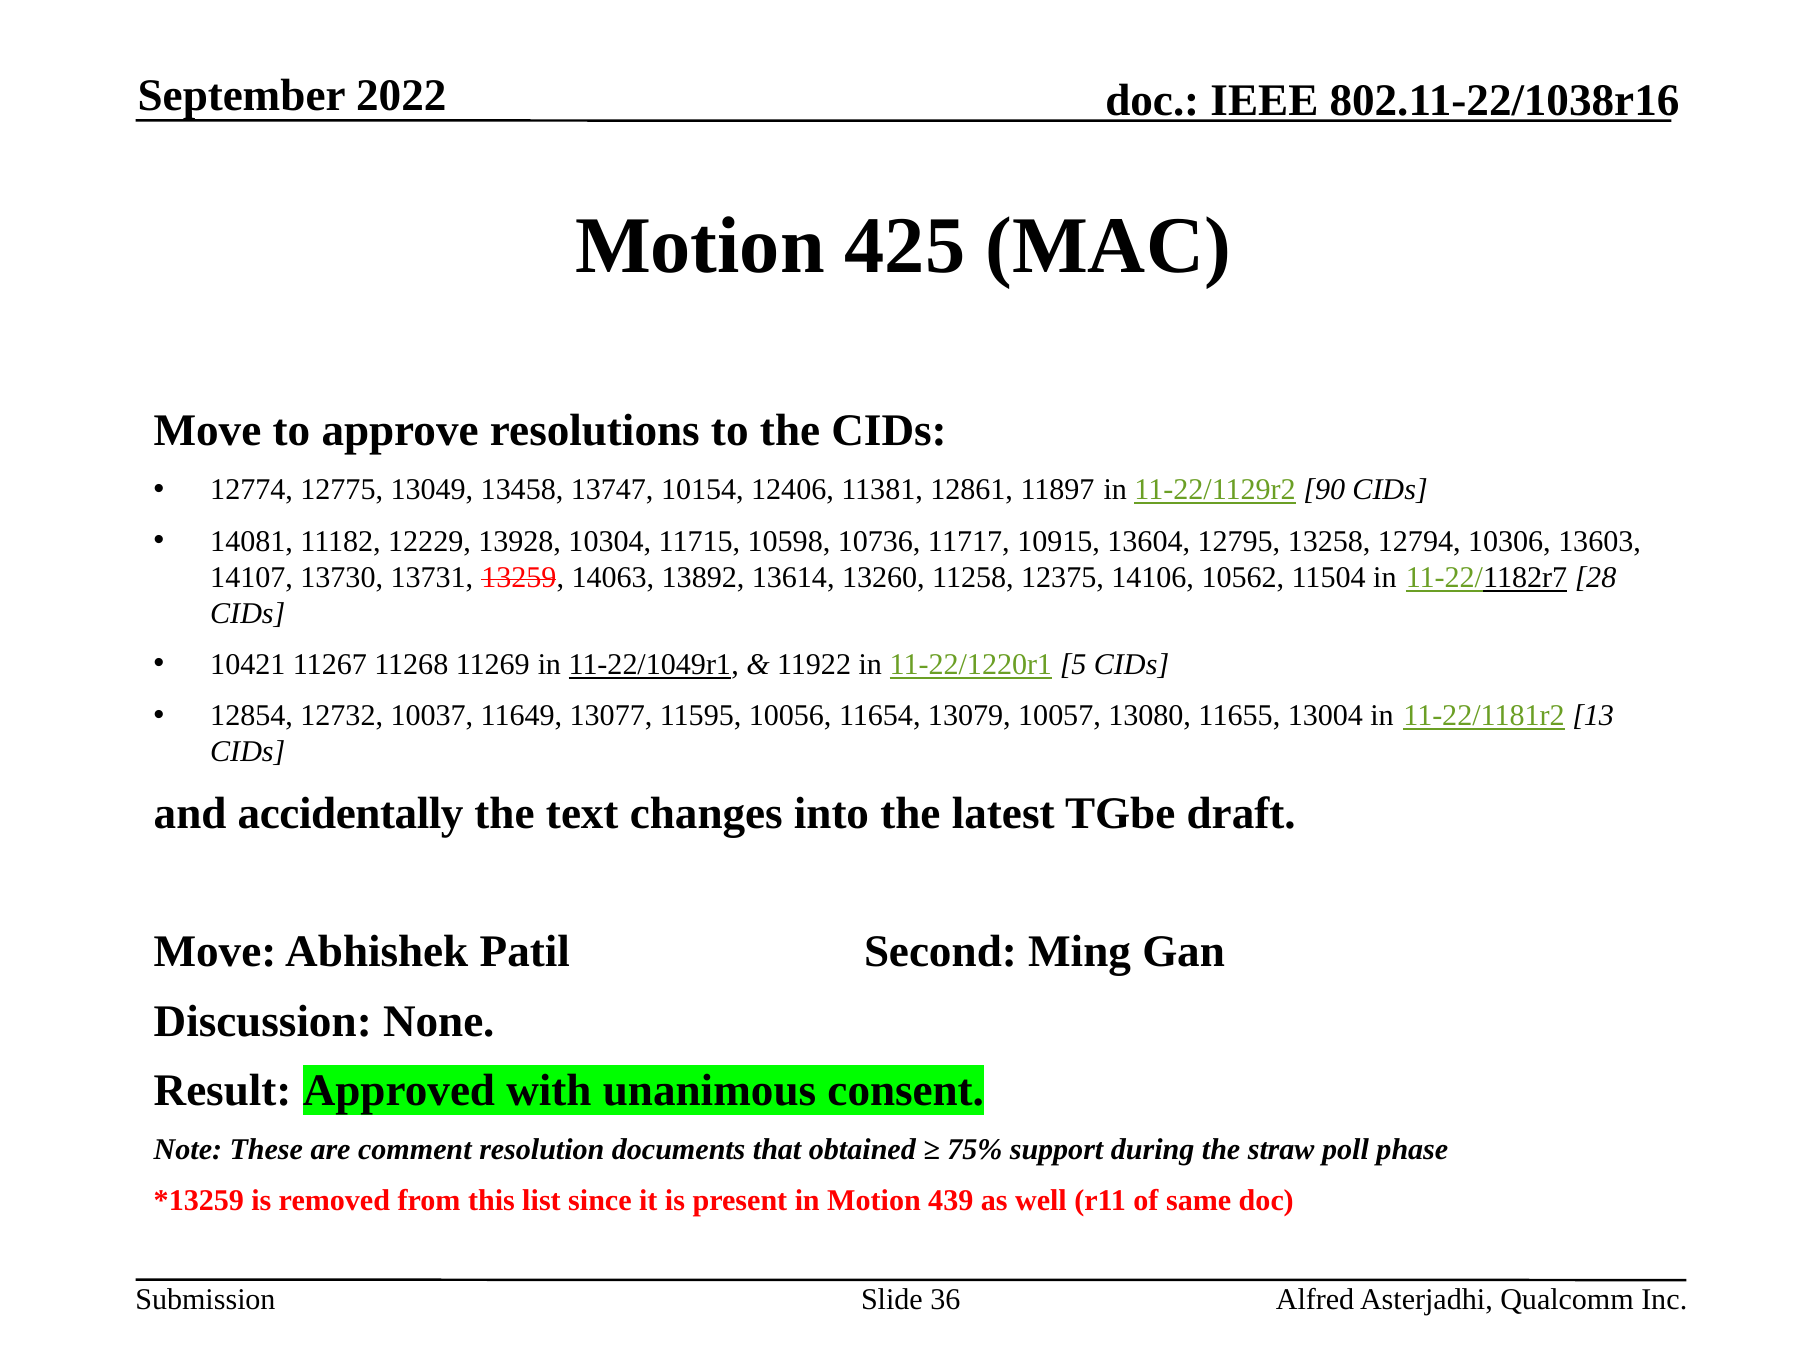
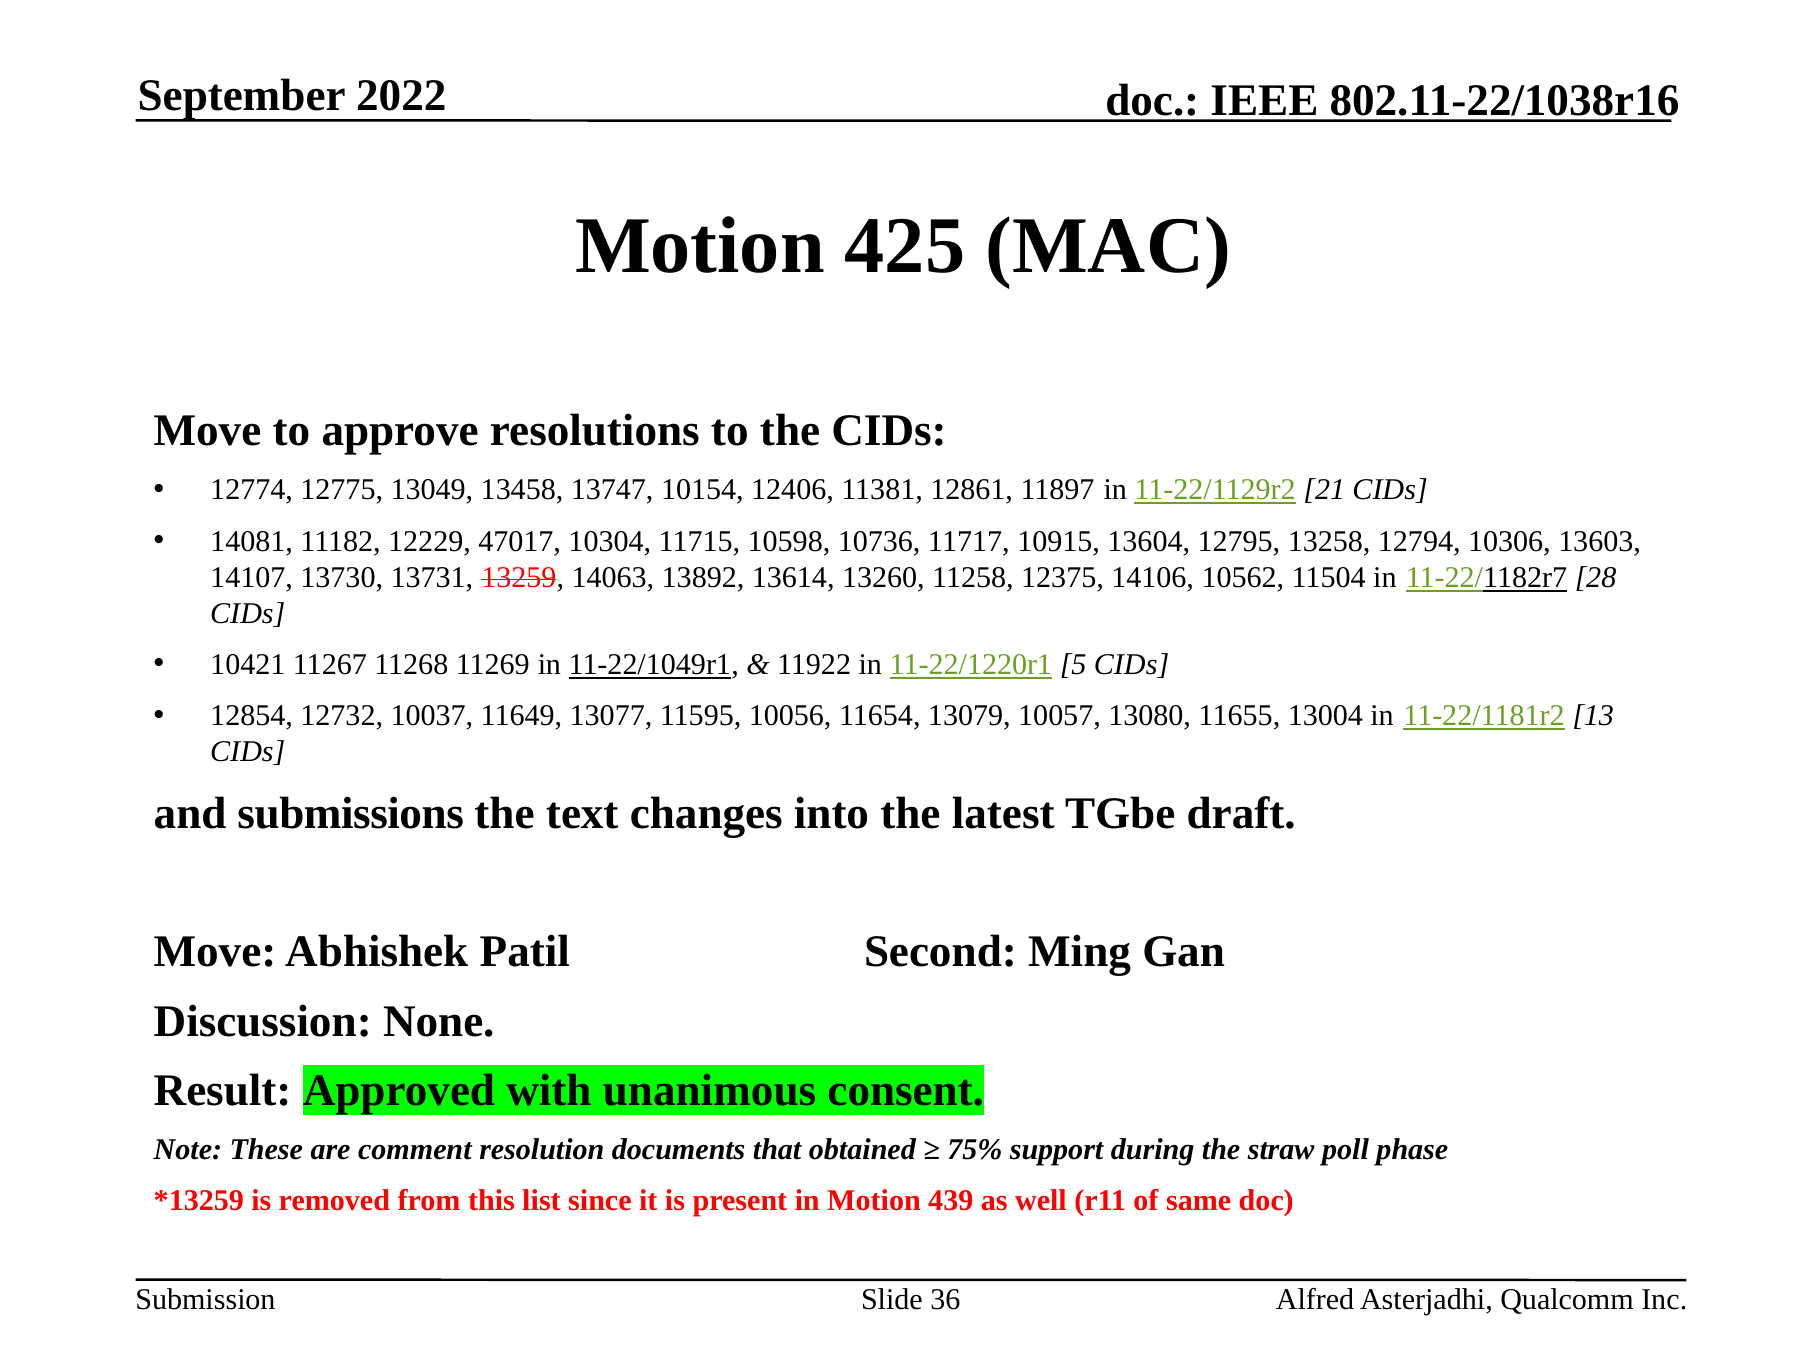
90: 90 -> 21
13928: 13928 -> 47017
accidentally: accidentally -> submissions
